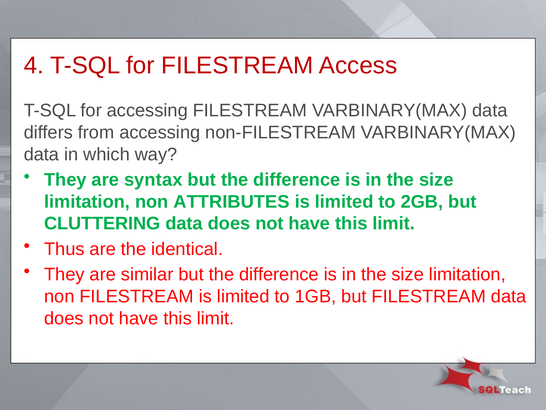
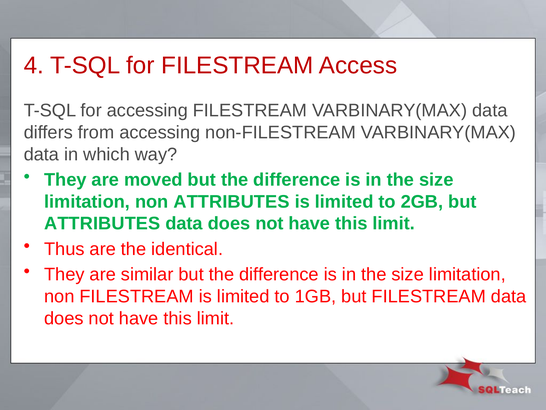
syntax: syntax -> moved
CLUTTERING at (102, 223): CLUTTERING -> ATTRIBUTES
